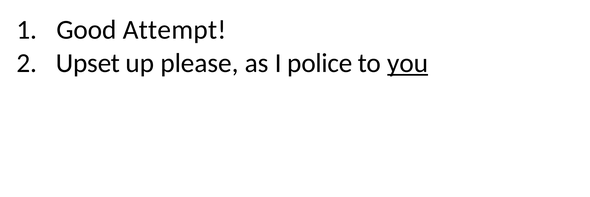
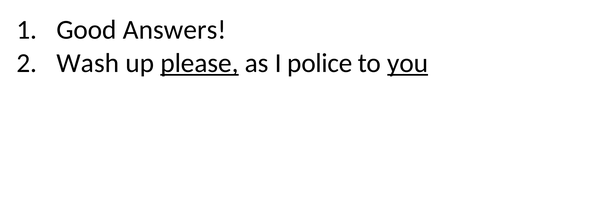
Attempt: Attempt -> Answers
Upset: Upset -> Wash
please underline: none -> present
